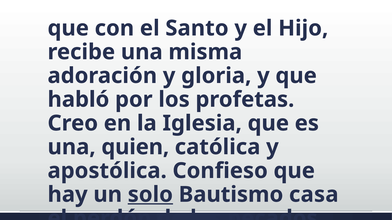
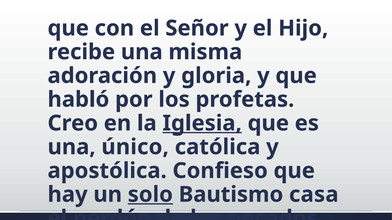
Santo: Santo -> Señor
Iglesia underline: none -> present
quien: quien -> único
